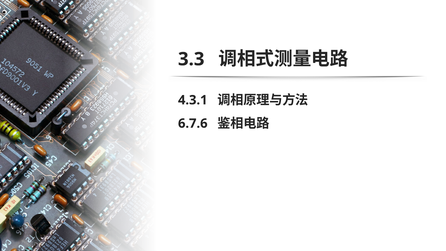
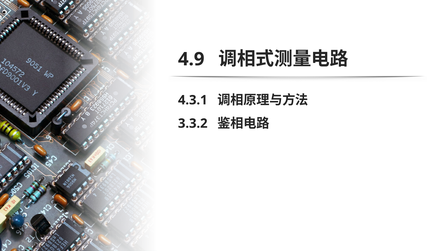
3.3: 3.3 -> 4.9
6.7.6: 6.7.6 -> 3.3.2
